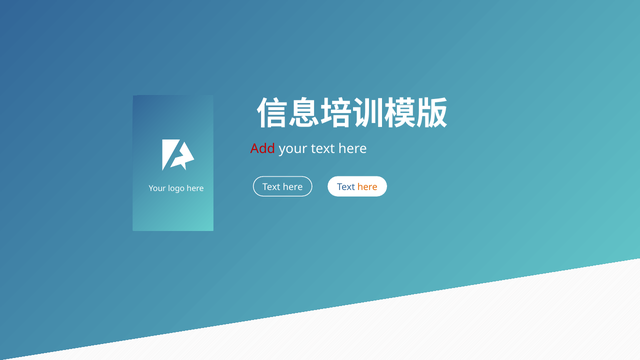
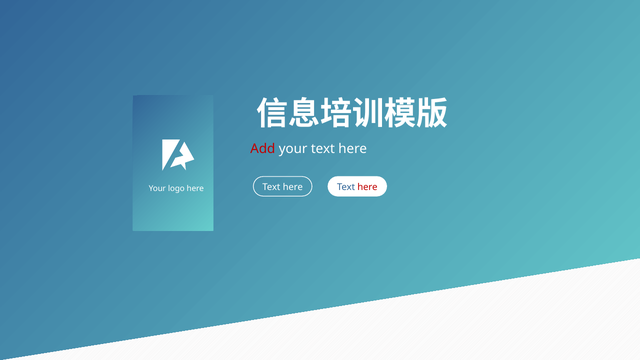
here at (367, 187) colour: orange -> red
